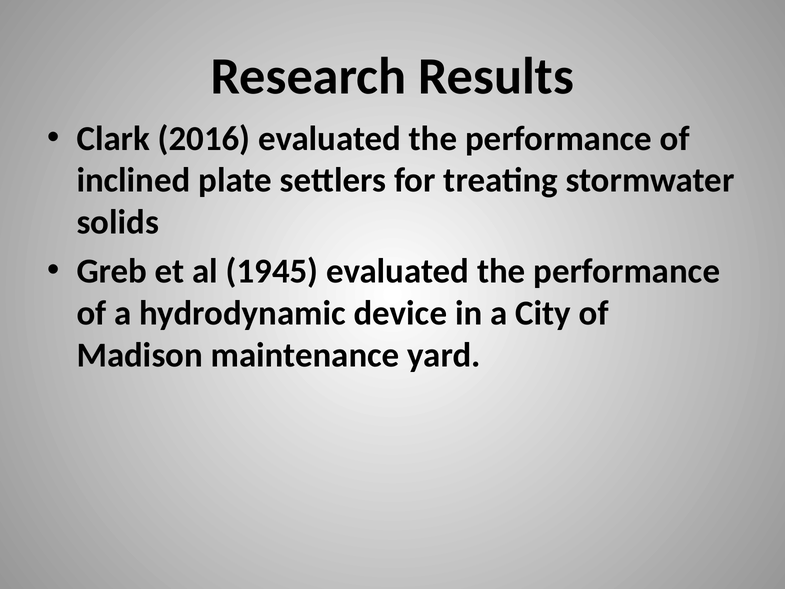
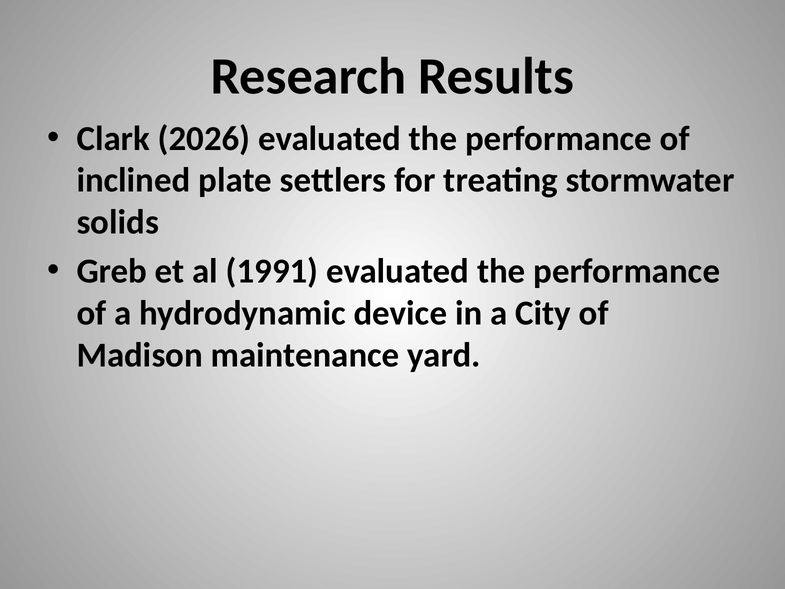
2016: 2016 -> 2026
1945: 1945 -> 1991
